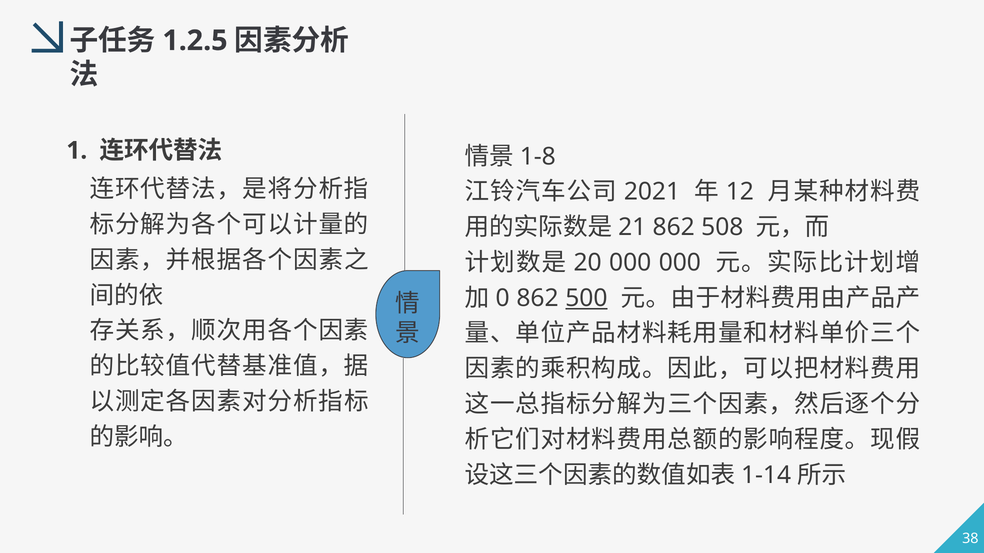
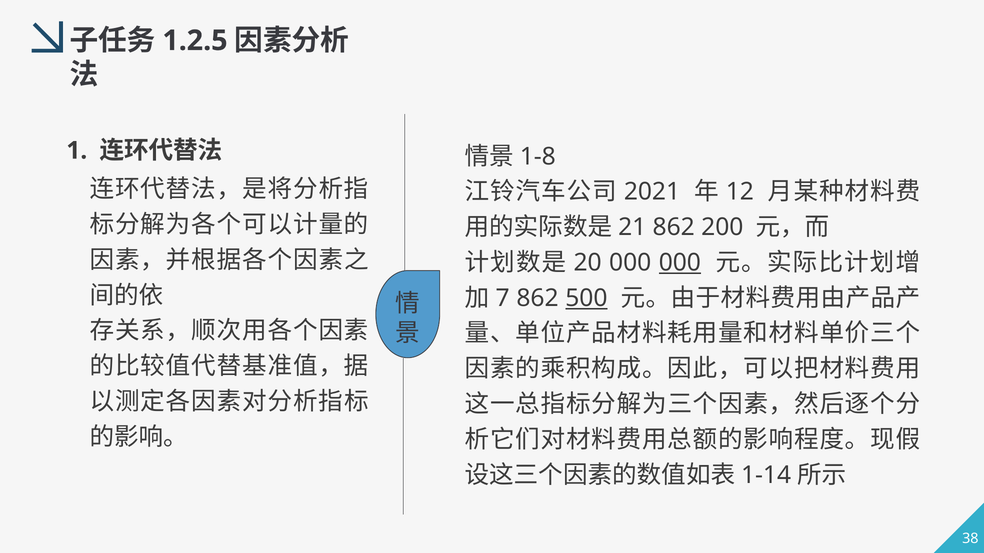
508: 508 -> 200
000 at (680, 263) underline: none -> present
0: 0 -> 7
